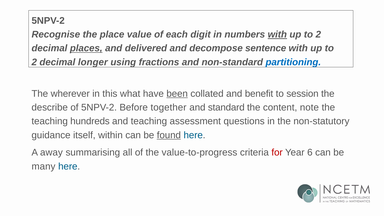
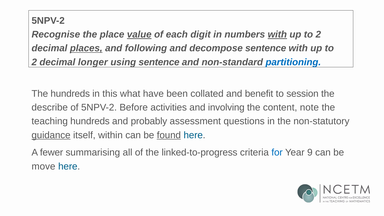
value underline: none -> present
delivered: delivered -> following
using fractions: fractions -> sentence
The wherever: wherever -> hundreds
been underline: present -> none
together: together -> activities
standard: standard -> involving
and teaching: teaching -> probably
guidance underline: none -> present
away: away -> fewer
value-to-progress: value-to-progress -> linked-to-progress
for colour: red -> blue
6: 6 -> 9
many: many -> move
